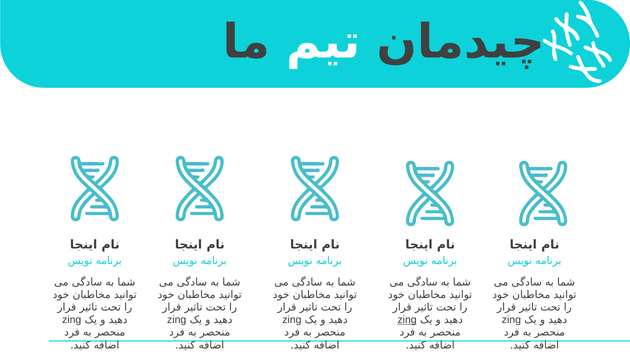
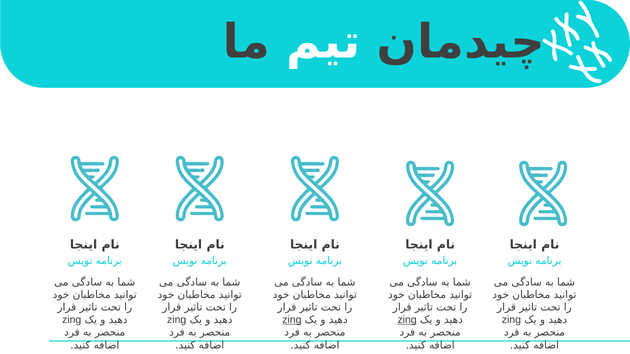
zing at (292, 320) underline: none -> present
